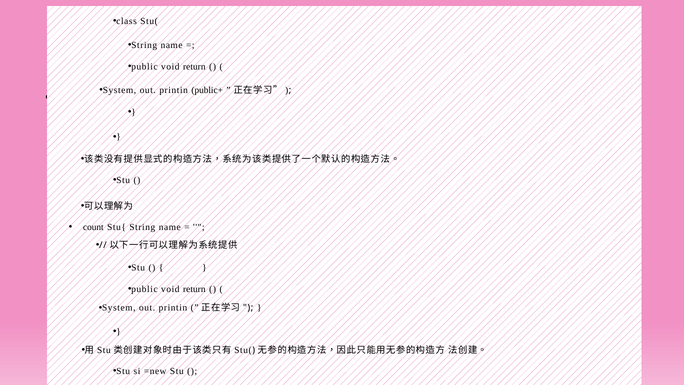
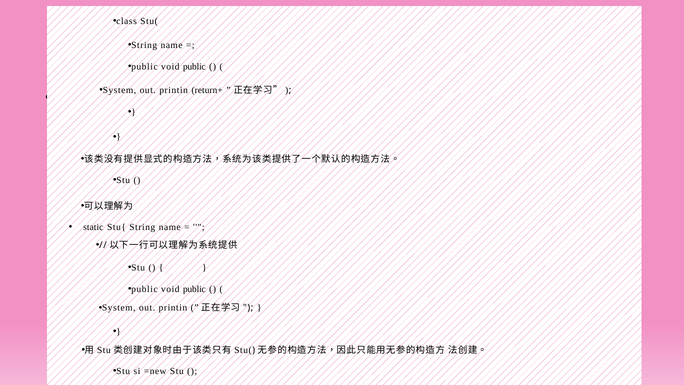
return at (194, 67): return -> public
public+: public+ -> return+
count: count -> static
return at (194, 289): return -> public
